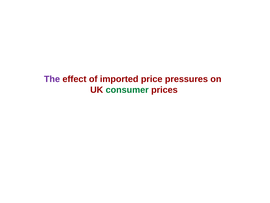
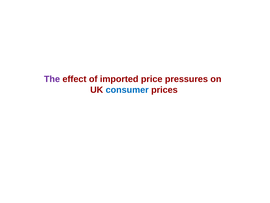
consumer colour: green -> blue
